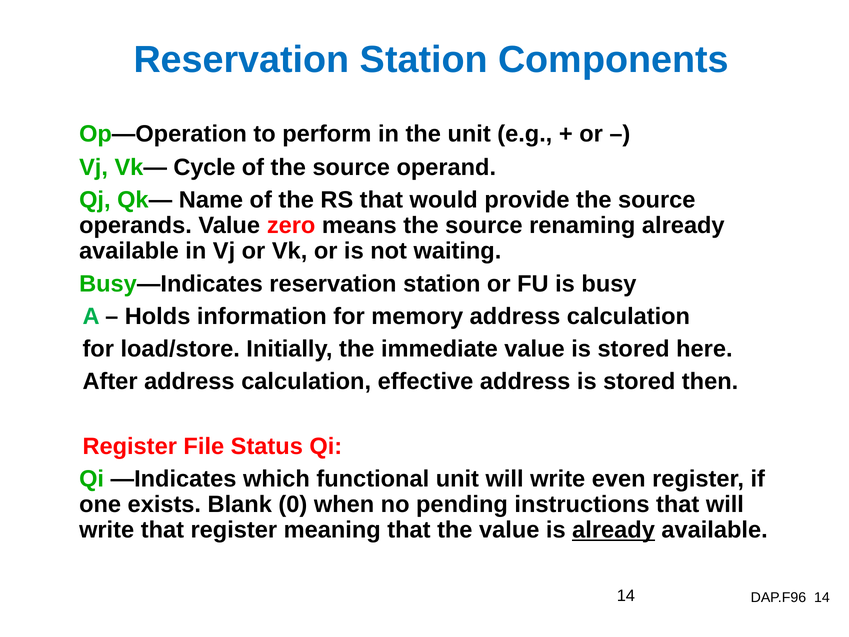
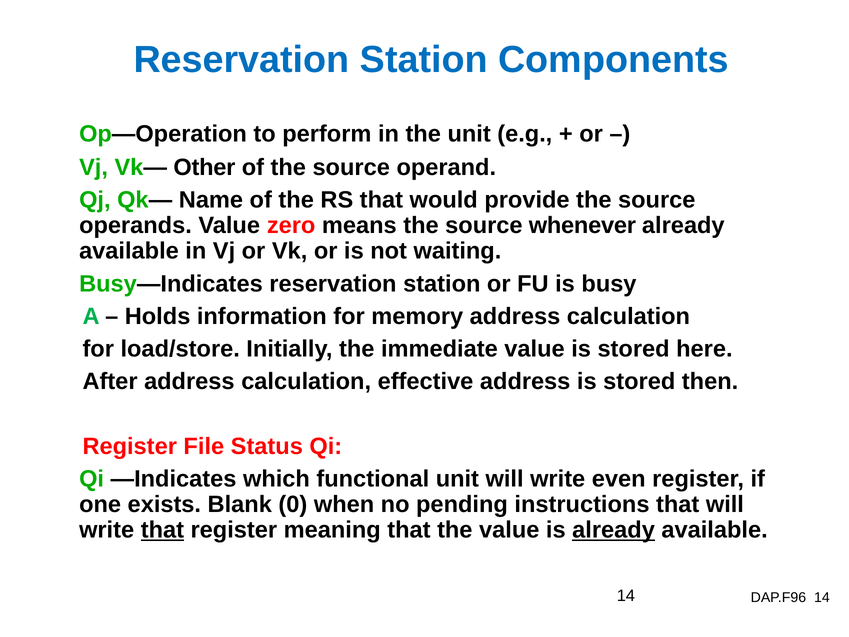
Cycle: Cycle -> Other
renaming: renaming -> whenever
that at (162, 530) underline: none -> present
